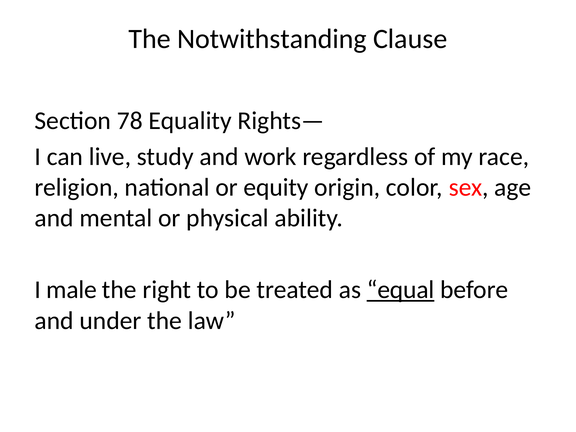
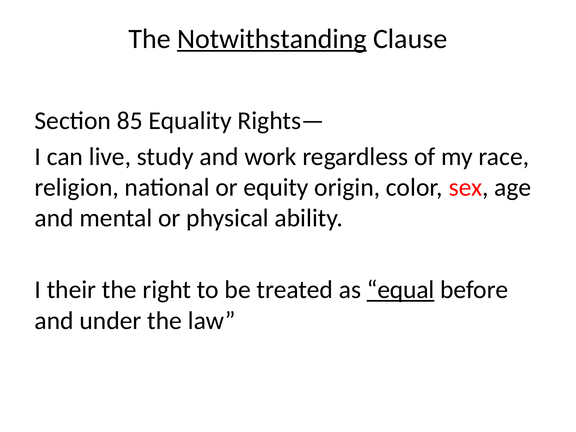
Notwithstanding underline: none -> present
78: 78 -> 85
male: male -> their
